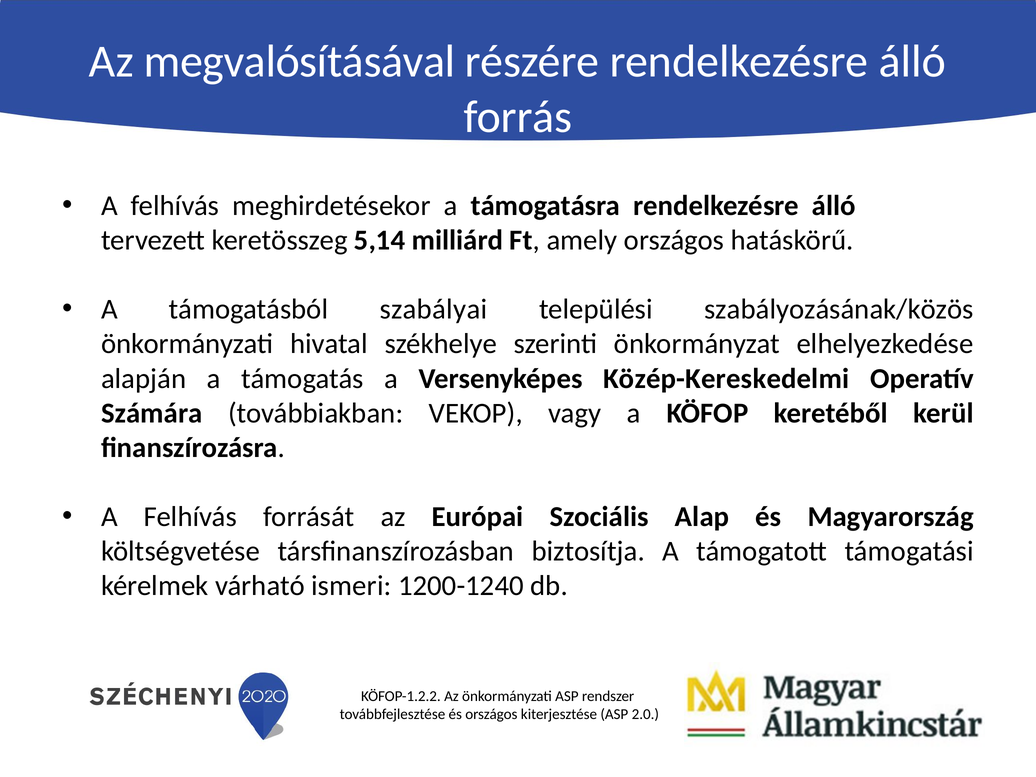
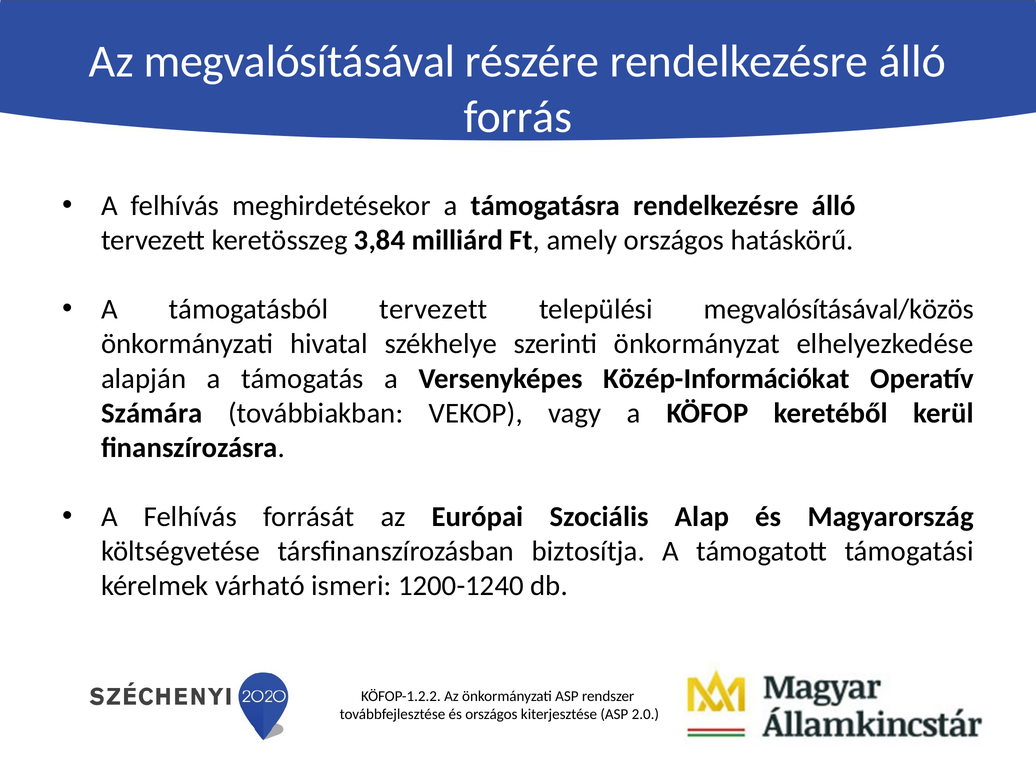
5,14: 5,14 -> 3,84
támogatásból szabályai: szabályai -> tervezett
szabályozásának/közös: szabályozásának/közös -> megvalósításával/közös
Közép-Kereskedelmi: Közép-Kereskedelmi -> Közép-Információkat
